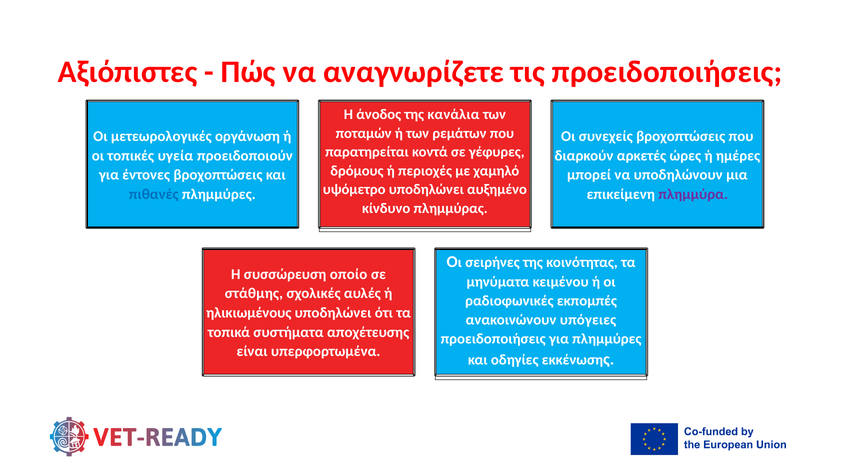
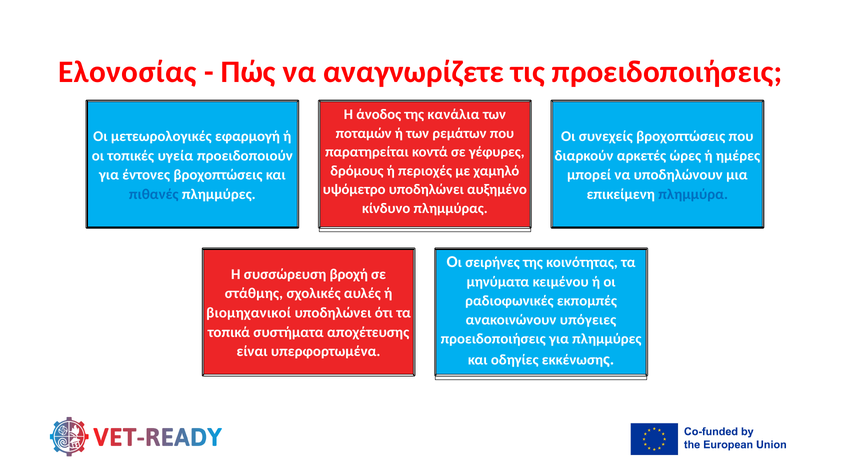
Αξιόπιστες: Αξιόπιστες -> Ελονοσίας
οργάνωση: οργάνωση -> εφαρμογή
πλημμύρα colour: purple -> blue
οποίο: οποίο -> βροχή
ηλικιωμένους: ηλικιωμένους -> βιομηχανικοί
